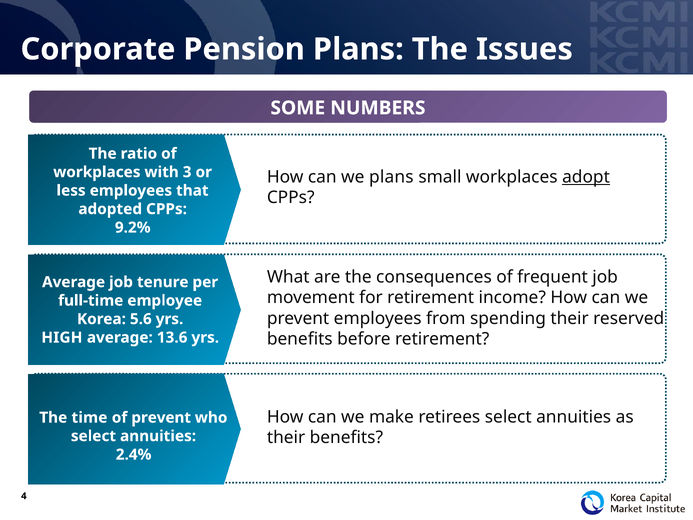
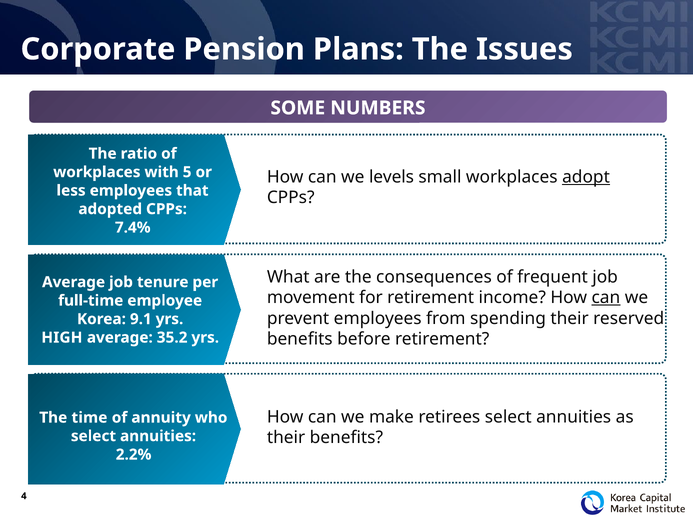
3: 3 -> 5
we plans: plans -> levels
9.2%: 9.2% -> 7.4%
can at (606, 297) underline: none -> present
5.6: 5.6 -> 9.1
13.6: 13.6 -> 35.2
of prevent: prevent -> annuity
2.4%: 2.4% -> 2.2%
